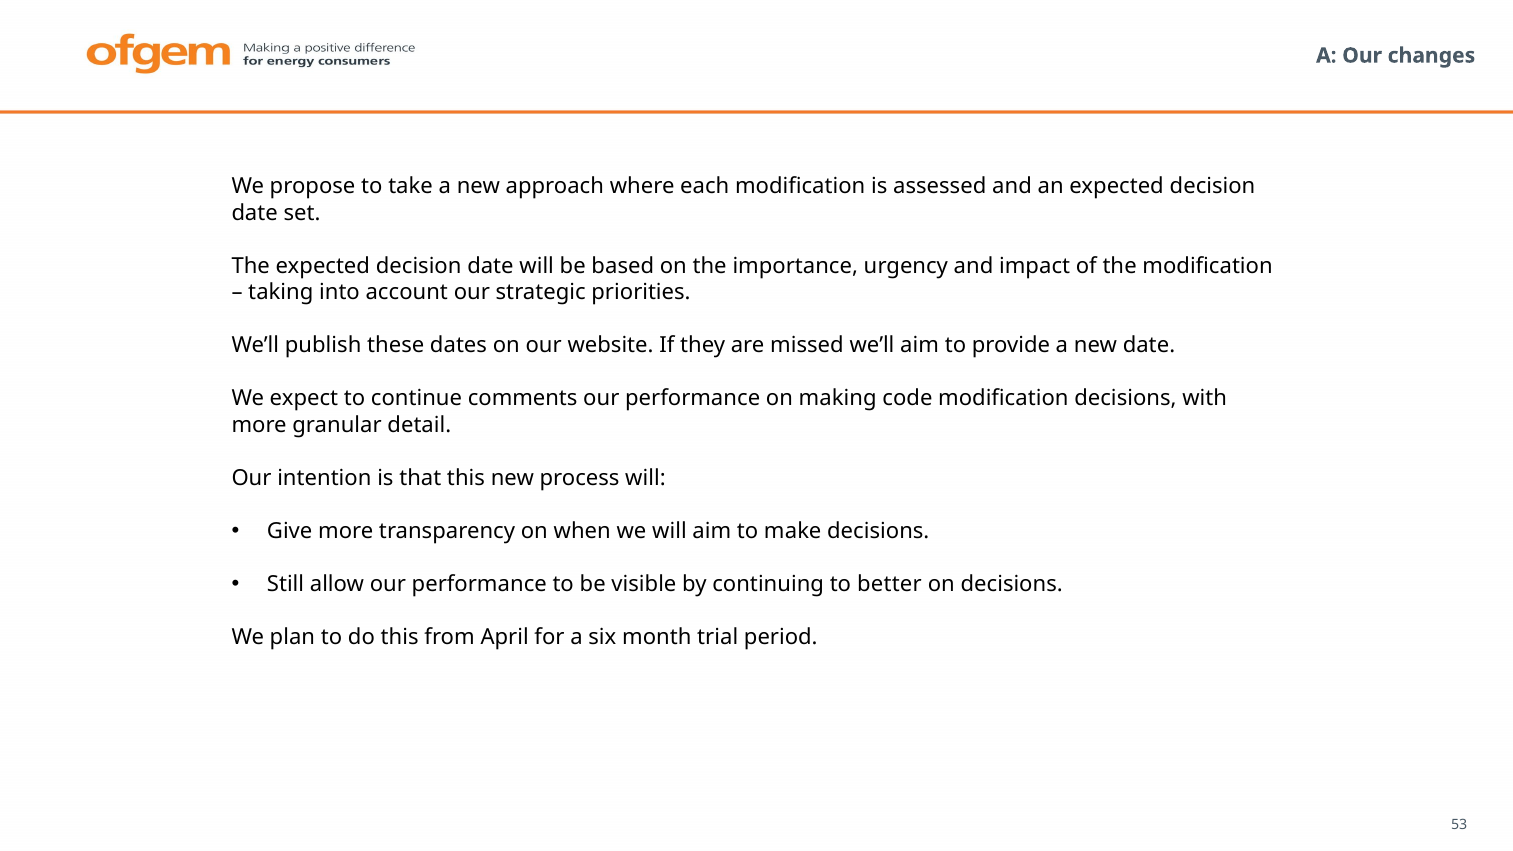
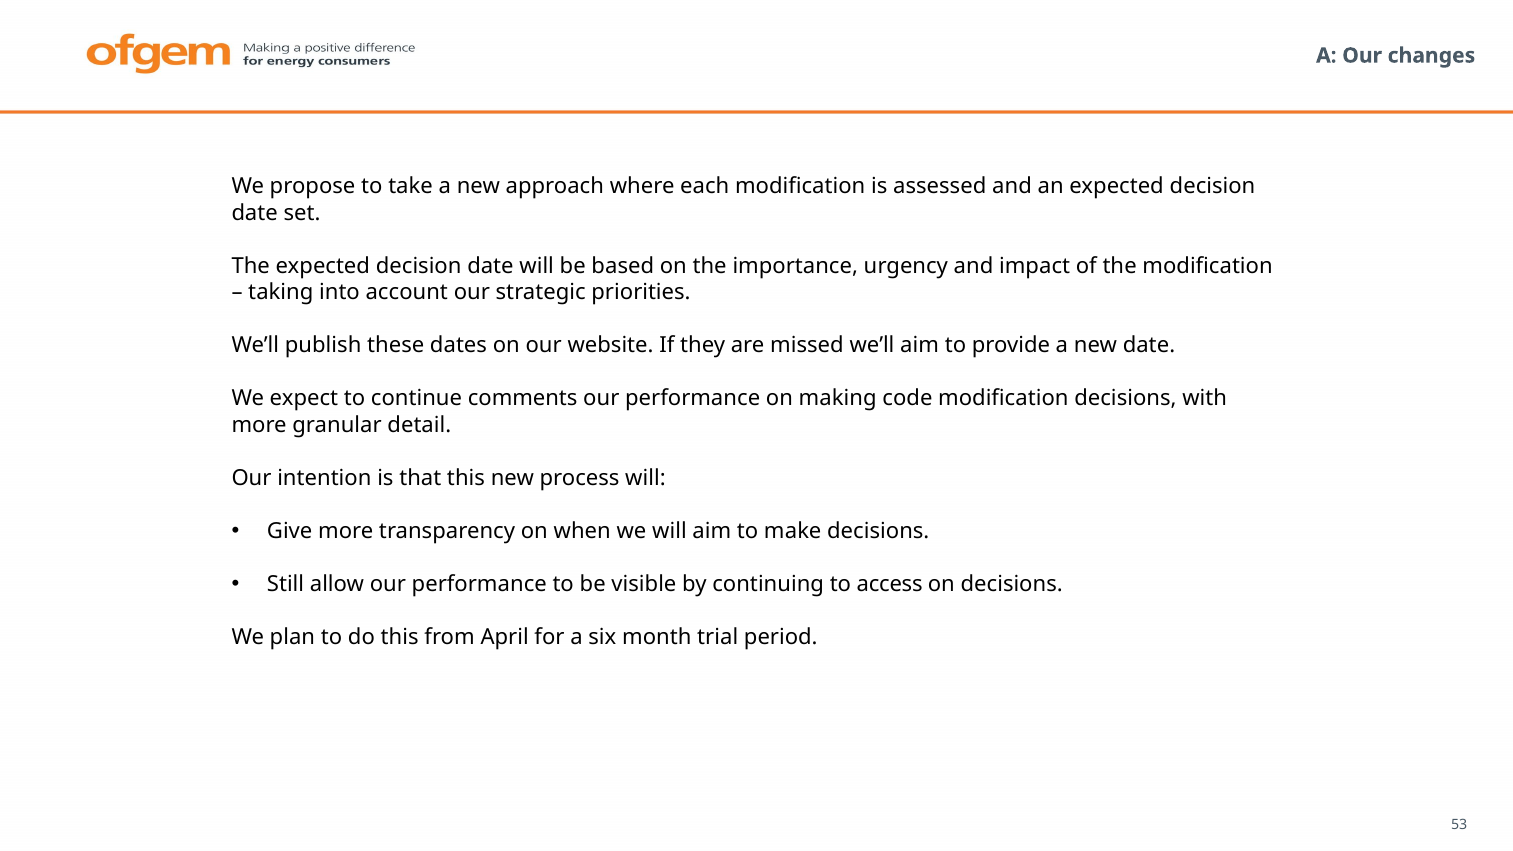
better: better -> access
